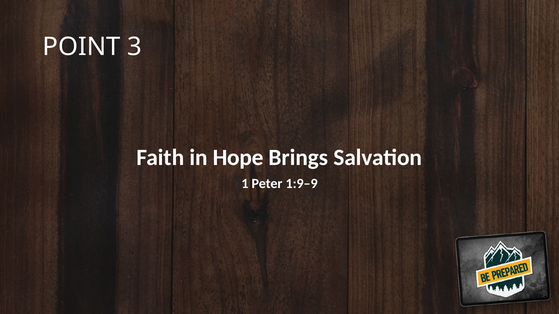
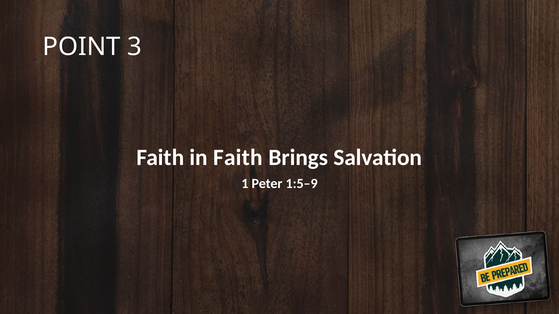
in Hope: Hope -> Faith
1:9–9: 1:9–9 -> 1:5–9
